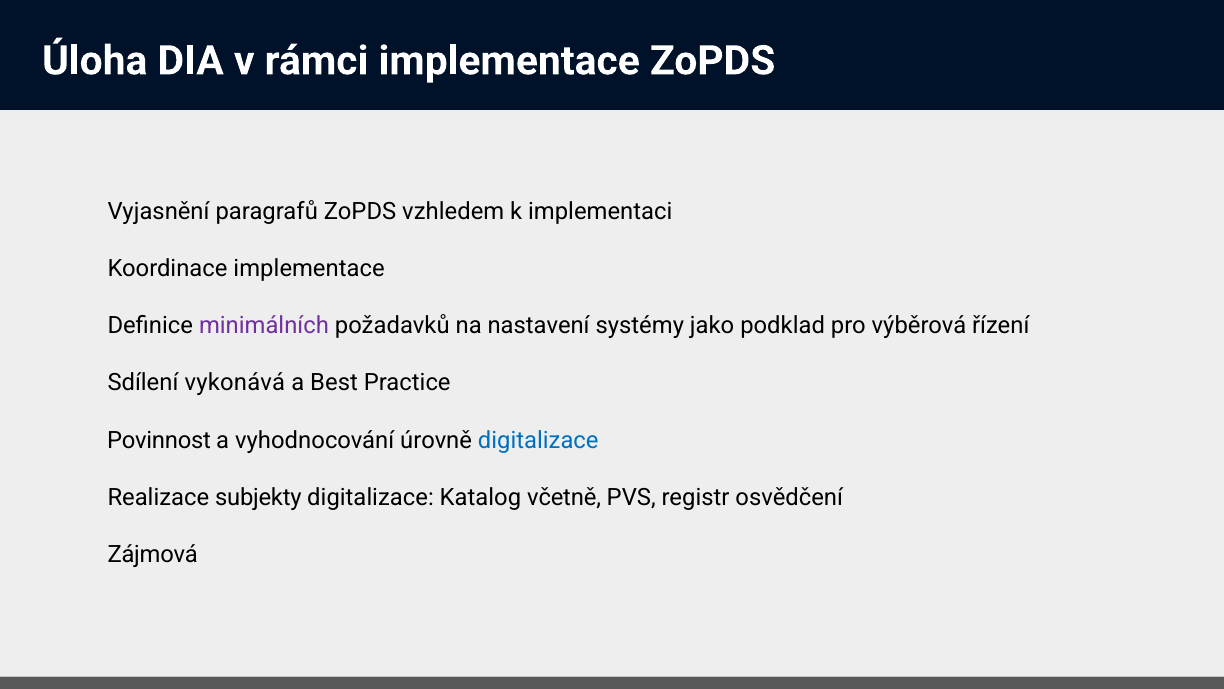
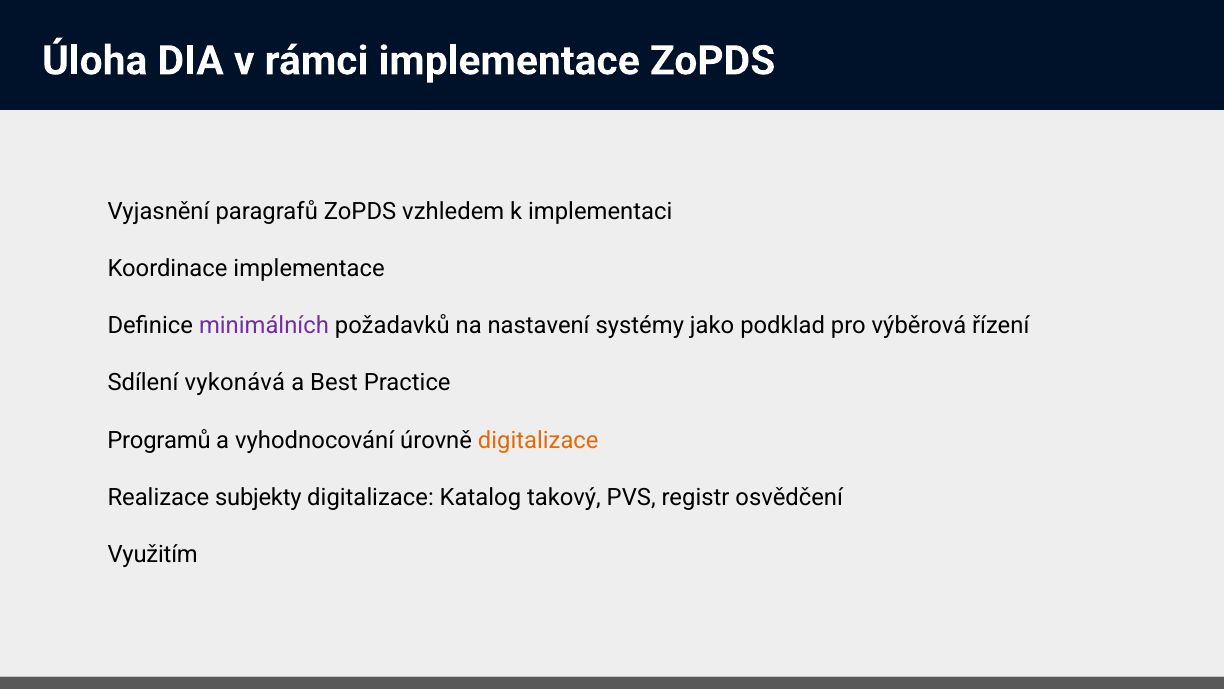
Povinnost: Povinnost -> Programů
digitalizace at (538, 440) colour: blue -> orange
včetně: včetně -> takový
Zájmová: Zájmová -> Využitím
